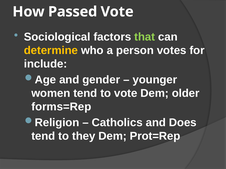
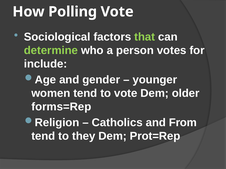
Passed: Passed -> Polling
determine colour: yellow -> light green
Does: Does -> From
